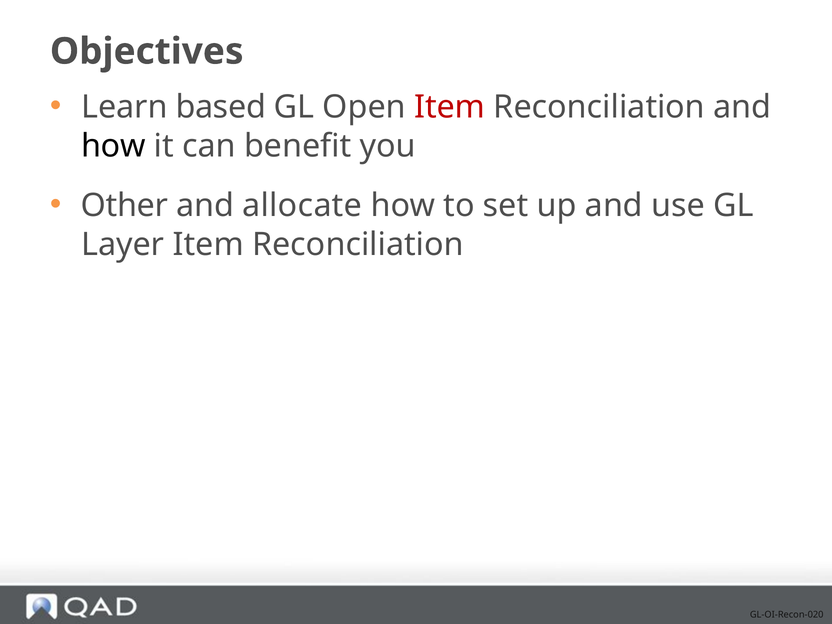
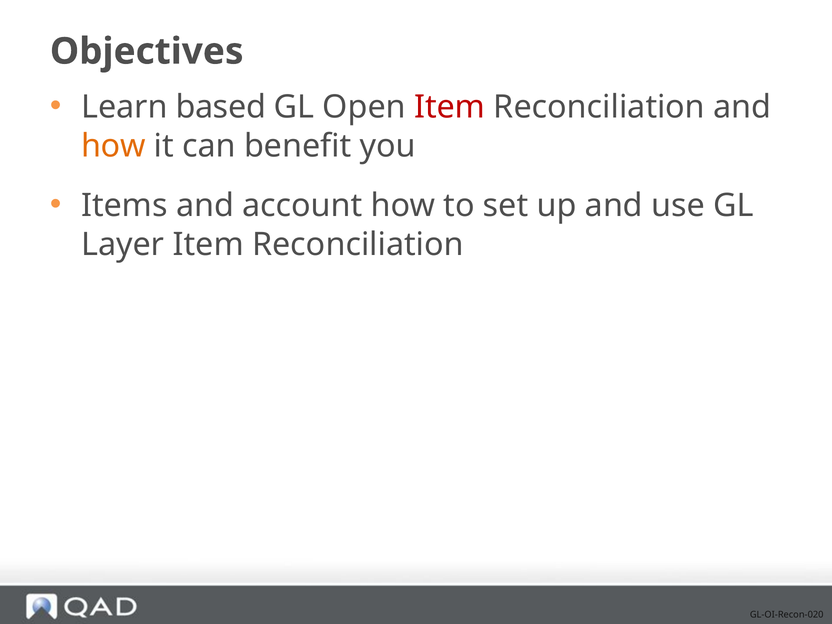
how at (113, 146) colour: black -> orange
Other: Other -> Items
allocate: allocate -> account
